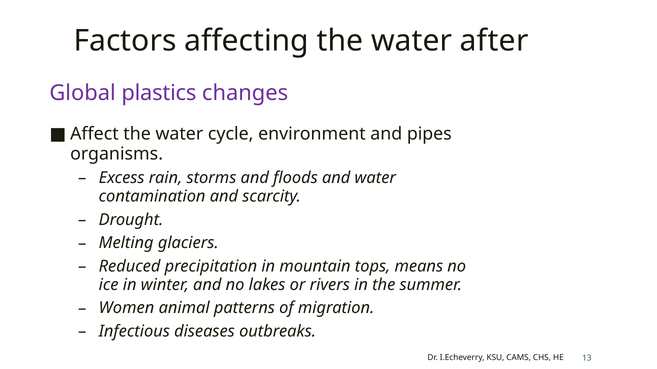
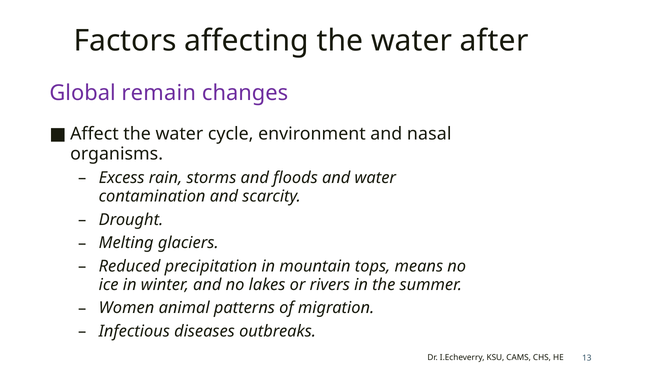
plastics: plastics -> remain
pipes: pipes -> nasal
